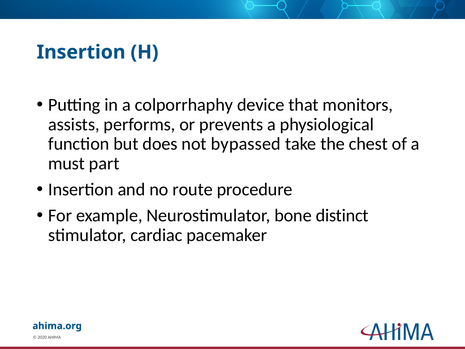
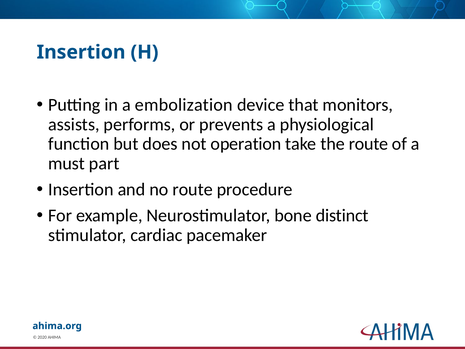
colporrhaphy: colporrhaphy -> embolization
bypassed: bypassed -> operation
the chest: chest -> route
